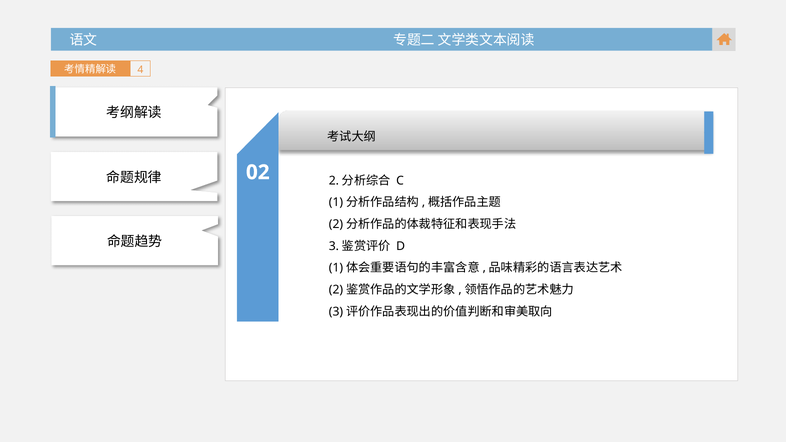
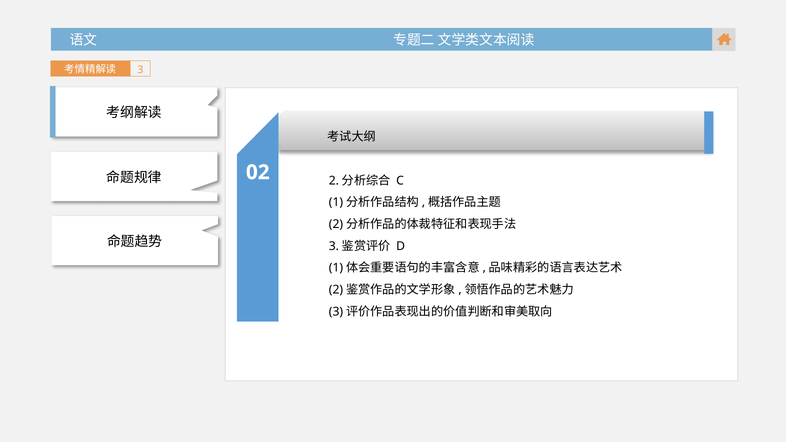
4: 4 -> 3
